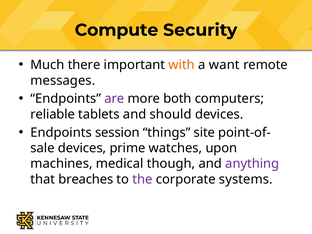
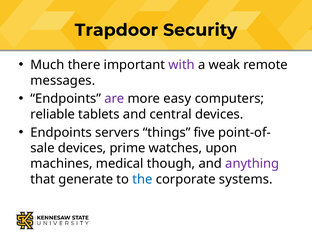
Compute: Compute -> Trapdoor
with colour: orange -> purple
want: want -> weak
both: both -> easy
should: should -> central
session: session -> servers
site: site -> five
breaches: breaches -> generate
the colour: purple -> blue
